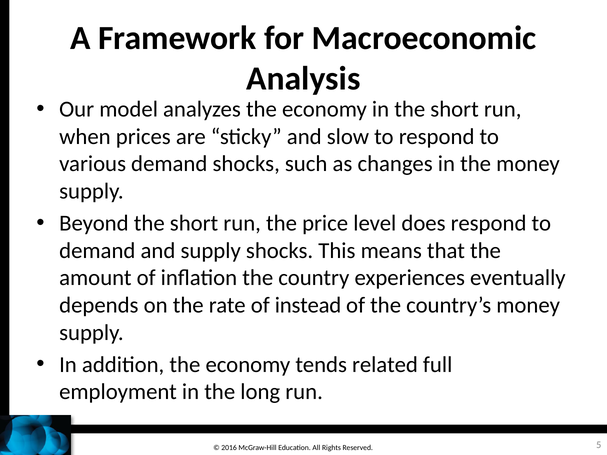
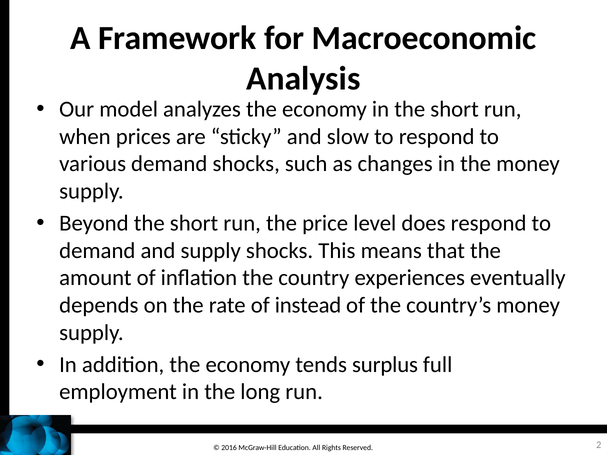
related: related -> surplus
5: 5 -> 2
